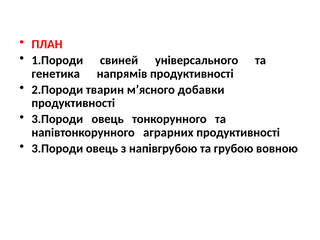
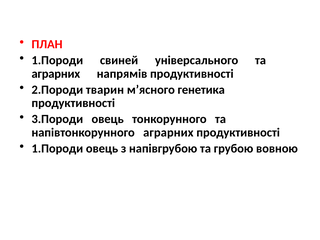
генетика at (56, 74): генетика -> аграрних
добавки: добавки -> генетика
3.Породи at (57, 149): 3.Породи -> 1.Породи
